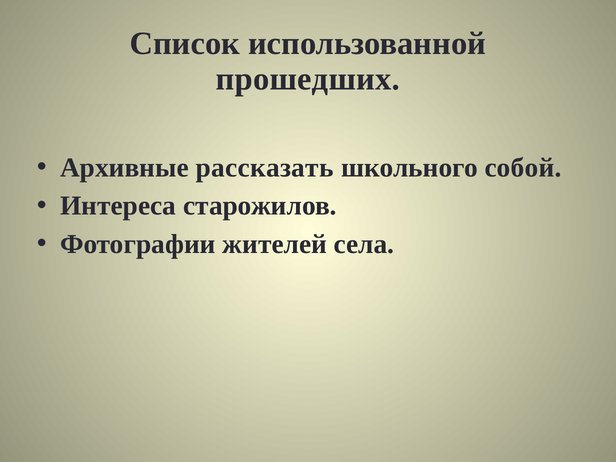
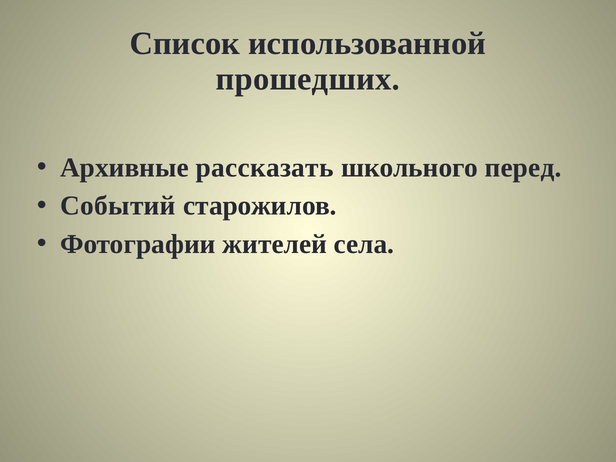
собой: собой -> перед
Интереса: Интереса -> Событий
